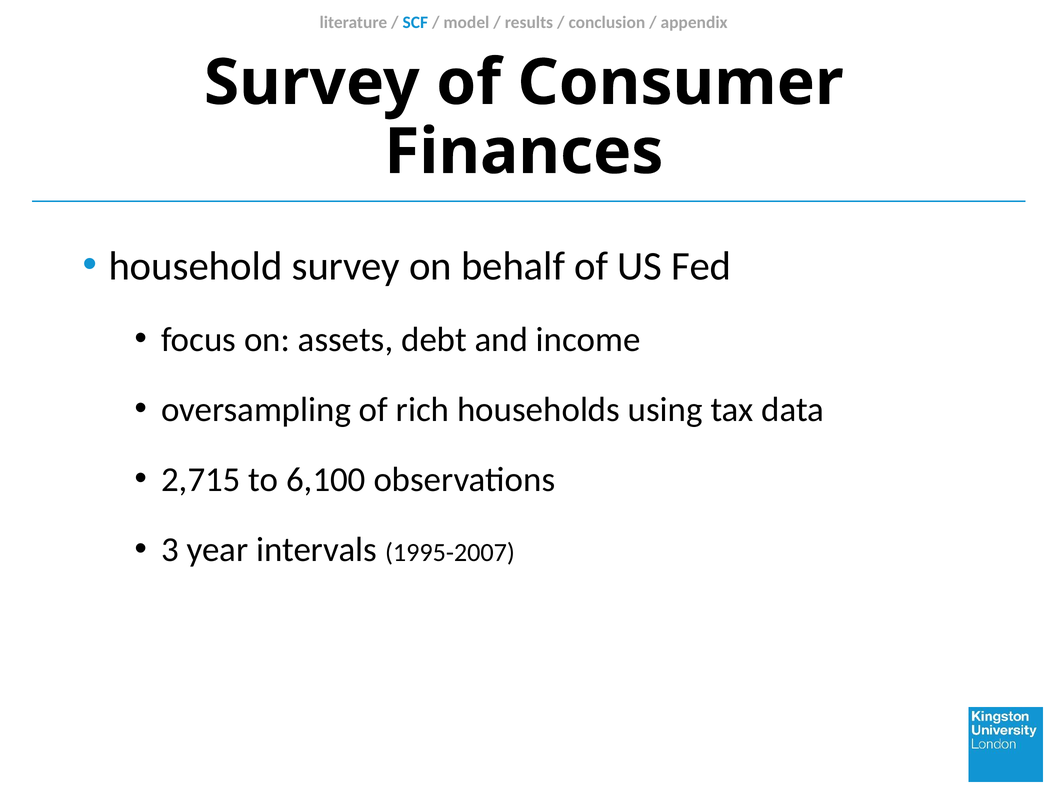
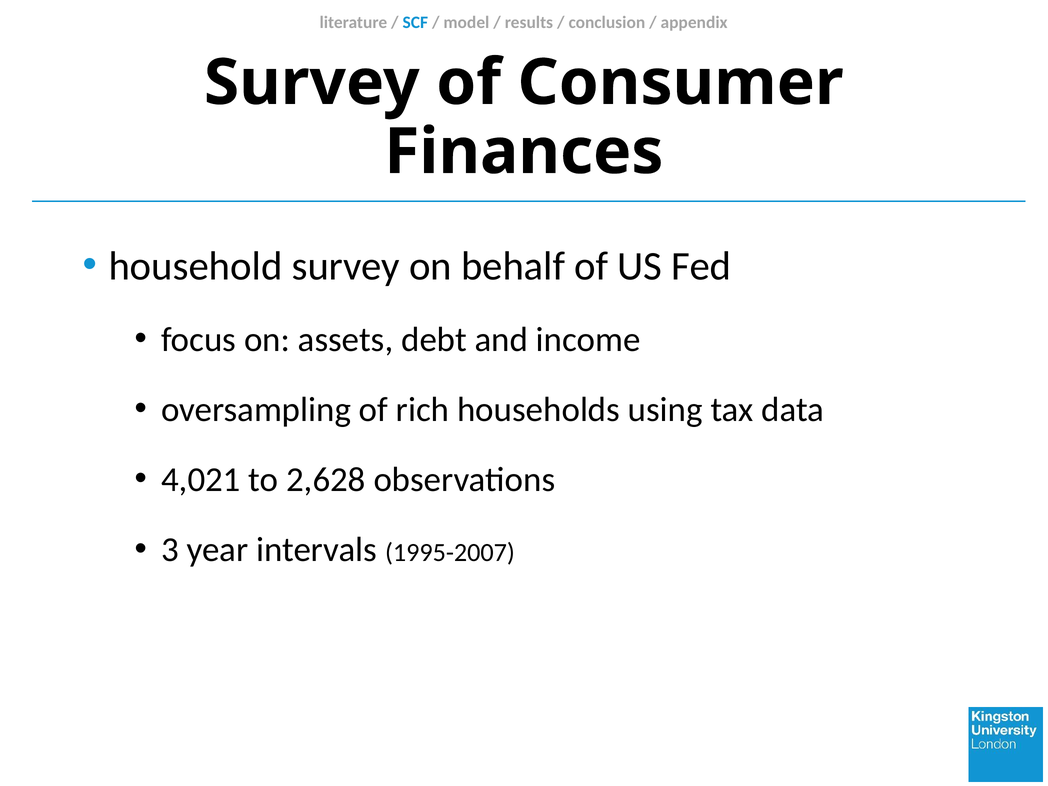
2,715: 2,715 -> 4,021
6,100: 6,100 -> 2,628
